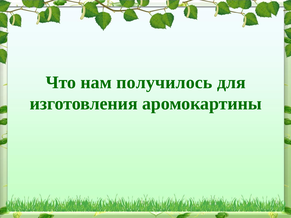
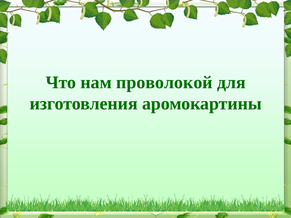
получилось: получилось -> проволокой
